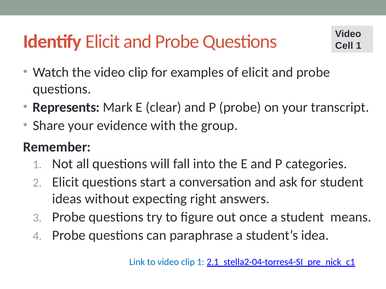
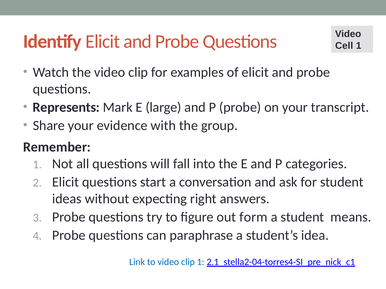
clear: clear -> large
once: once -> form
